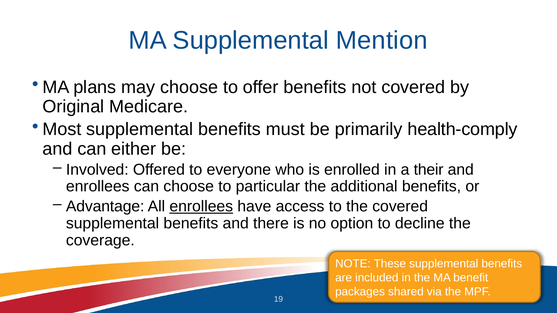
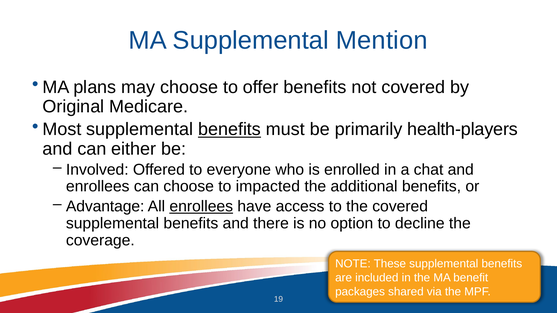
benefits at (230, 129) underline: none -> present
health-comply: health-comply -> health-players
their: their -> chat
particular: particular -> impacted
